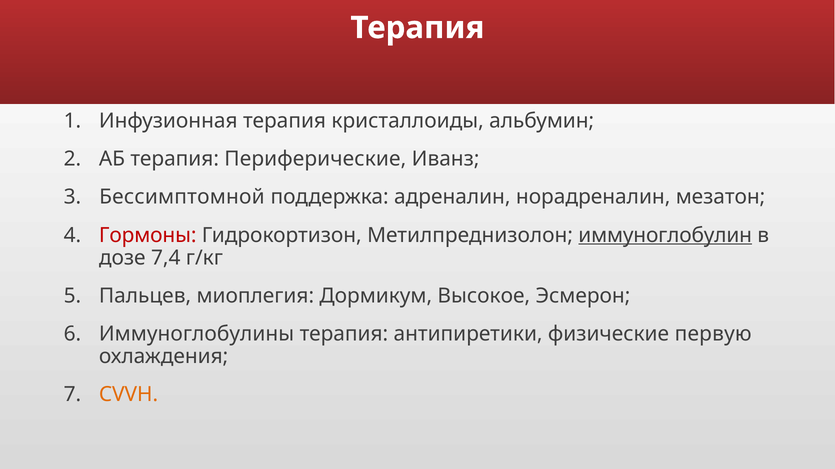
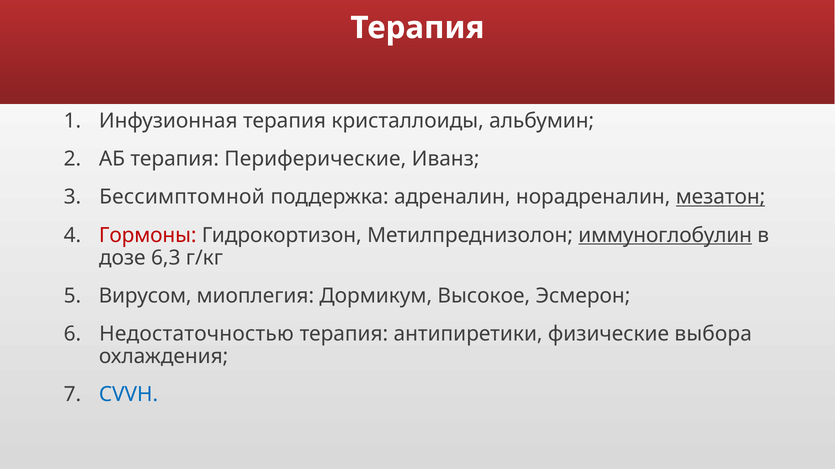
мезатон underline: none -> present
7,4: 7,4 -> 6,3
Пальцев: Пальцев -> Вирусом
Иммуноглобулины: Иммуноглобулины -> Недостаточностью
первую: первую -> выбора
CVVH colour: orange -> blue
